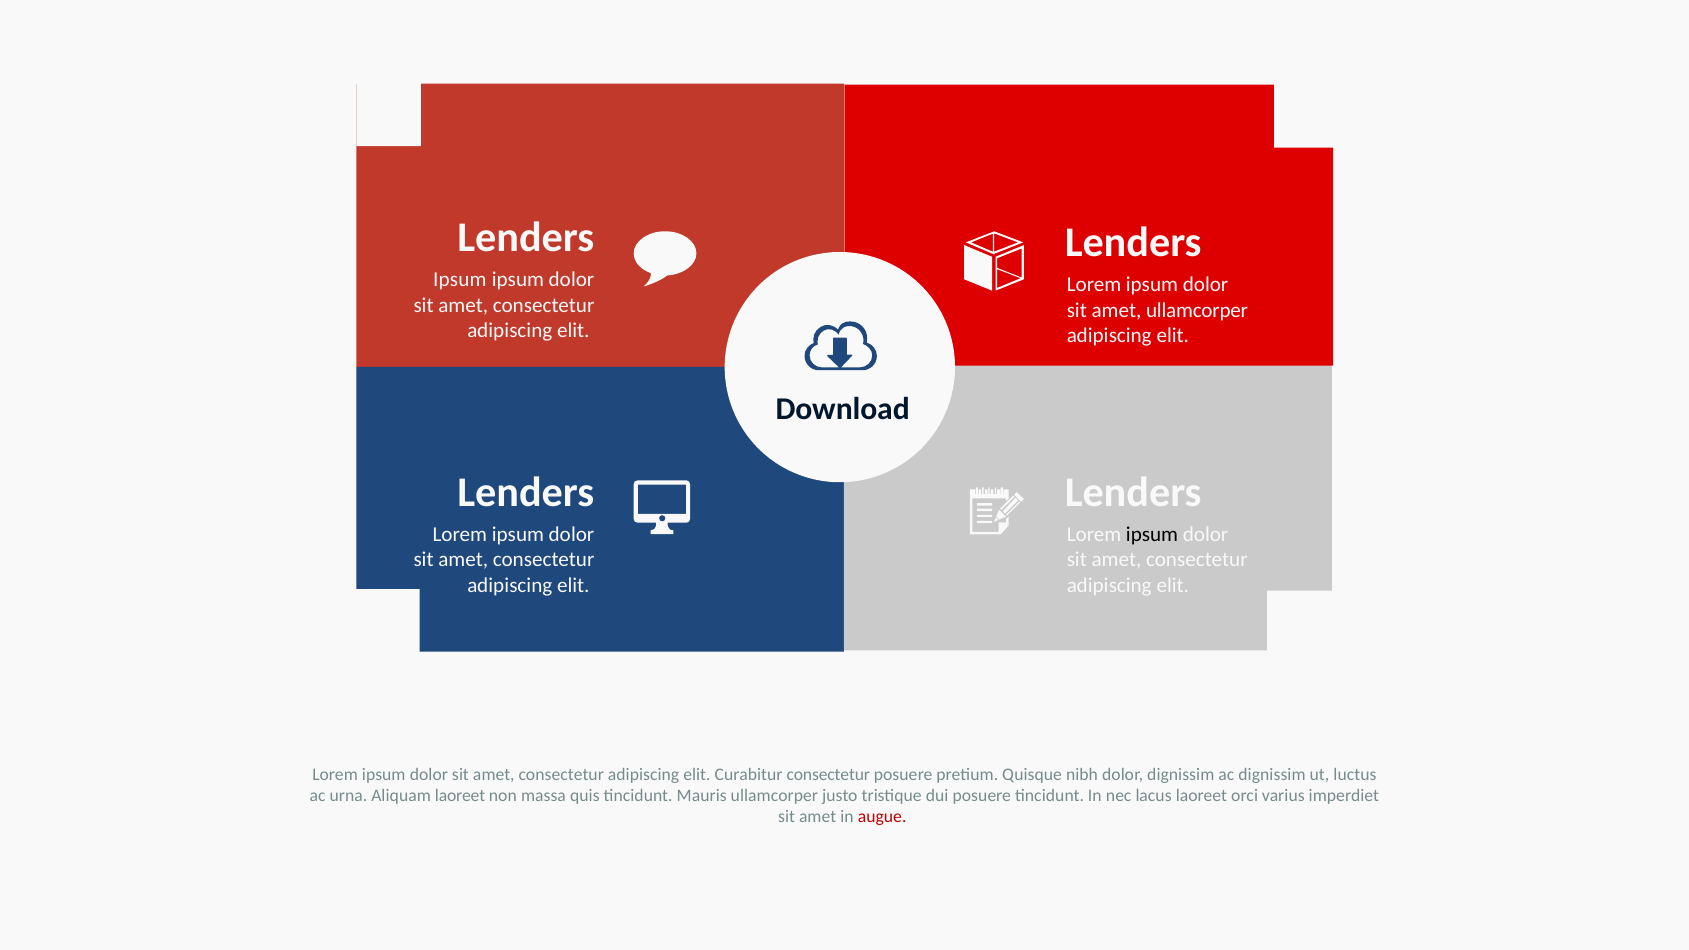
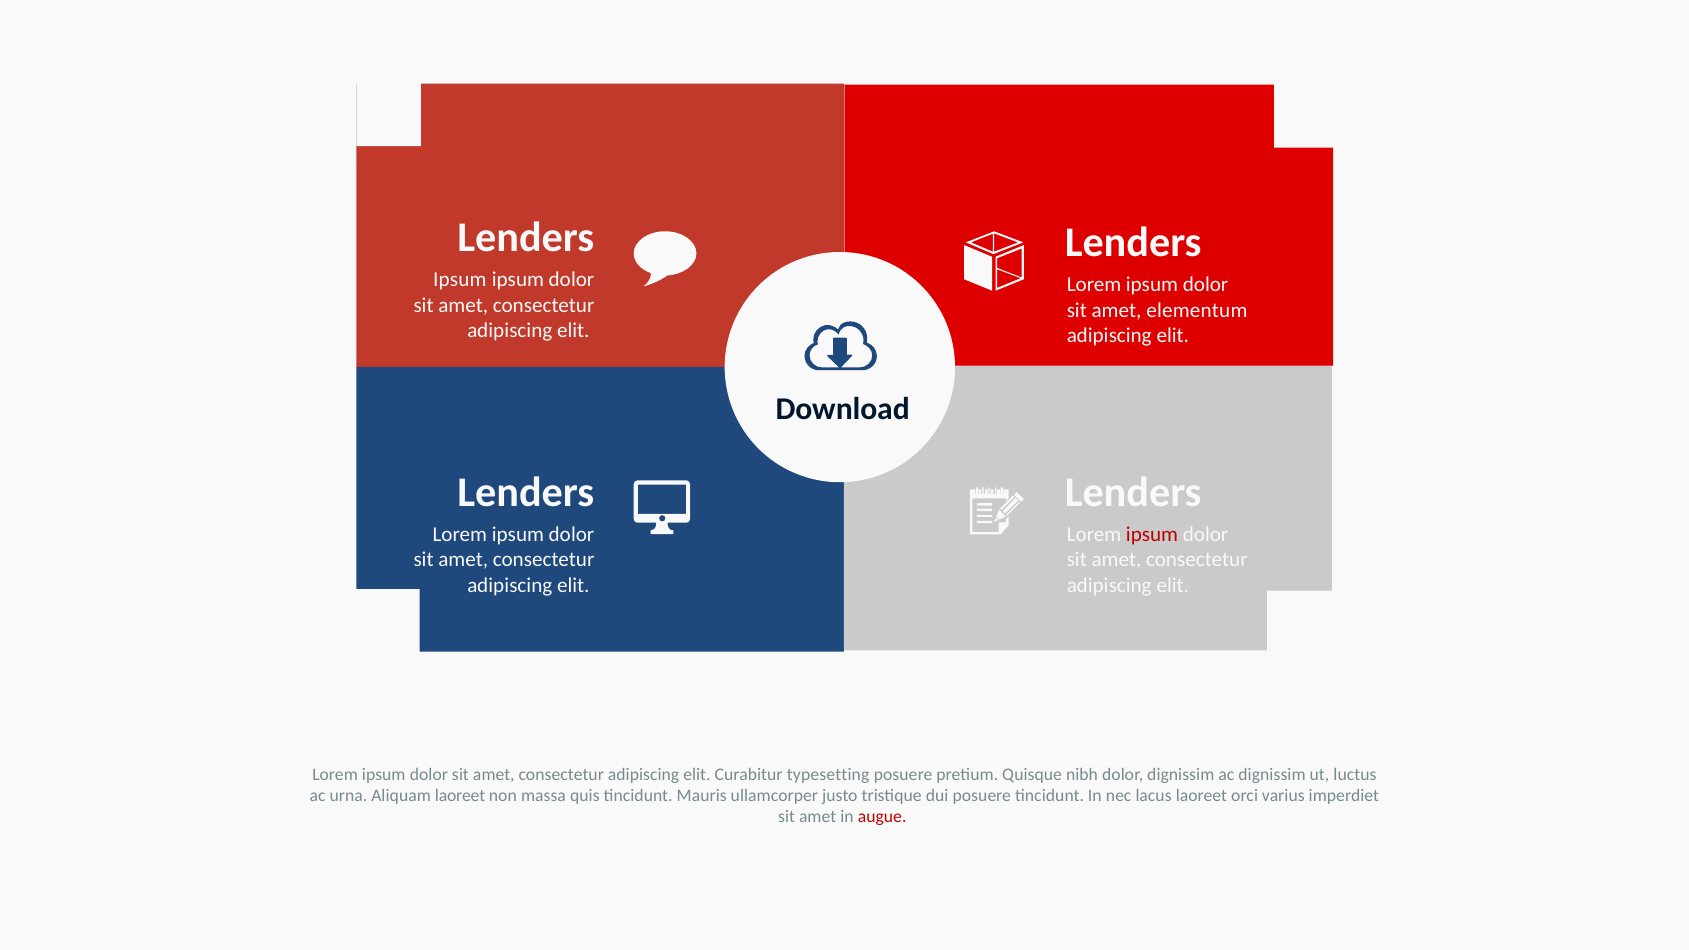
amet ullamcorper: ullamcorper -> elementum
ipsum at (1152, 534) colour: black -> red
Curabitur consectetur: consectetur -> typesetting
